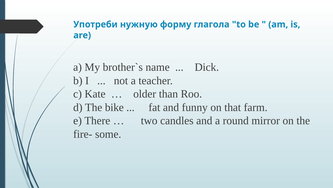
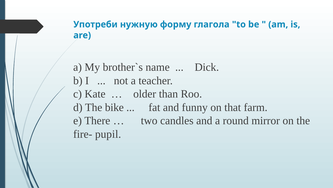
some: some -> pupil
